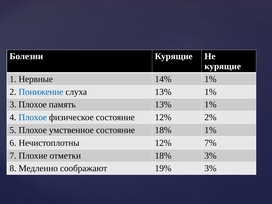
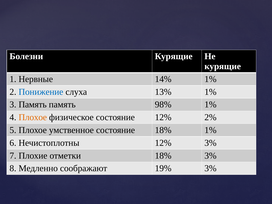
3 Плохое: Плохое -> Память
память 13%: 13% -> 98%
Плохое at (33, 117) colour: blue -> orange
12% 7%: 7% -> 3%
